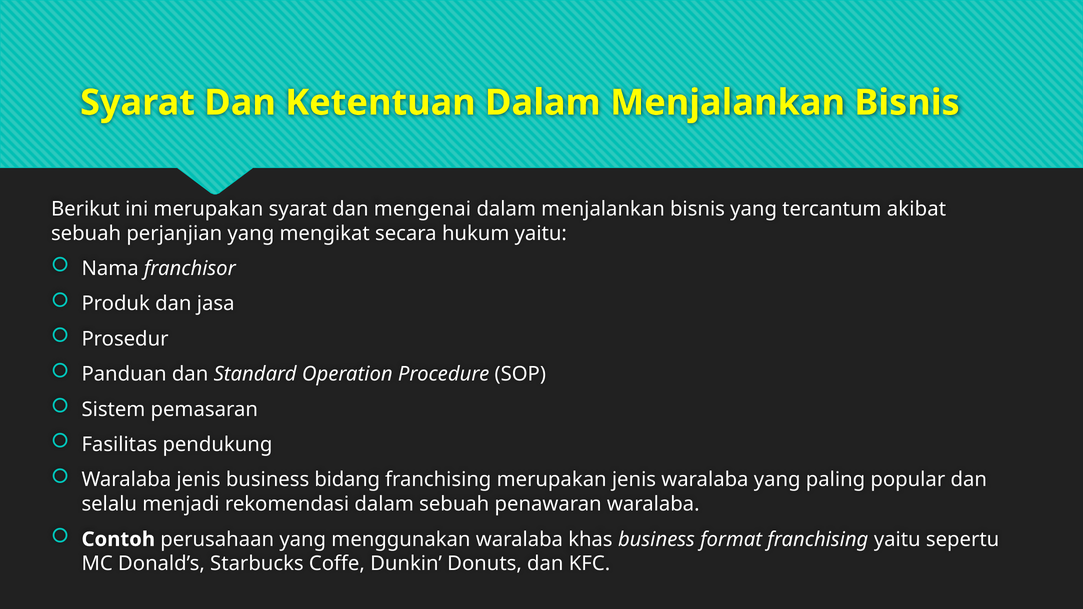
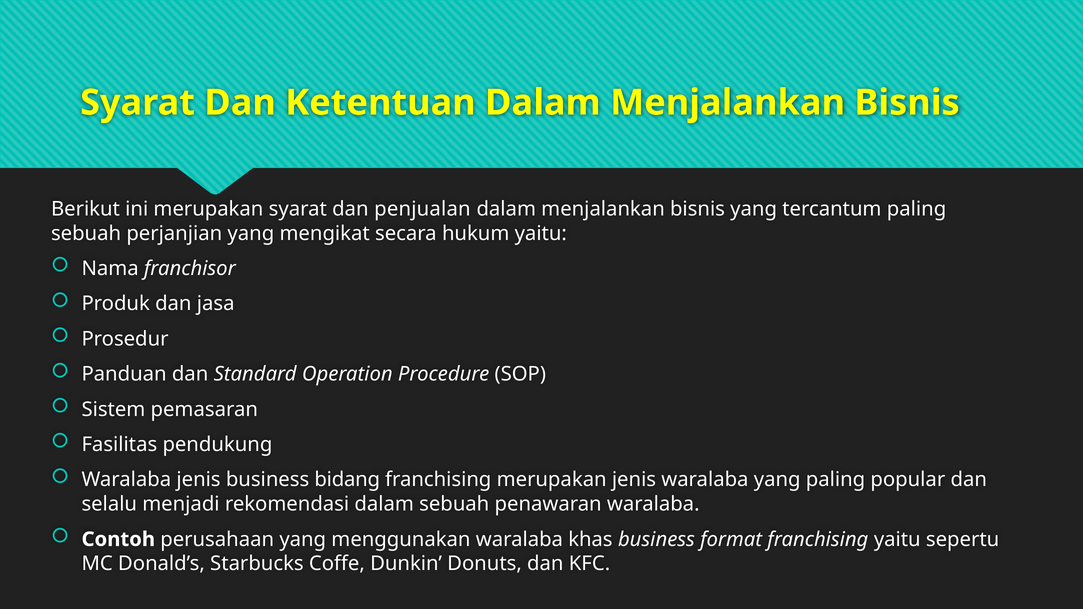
mengenai: mengenai -> penjualan
tercantum akibat: akibat -> paling
